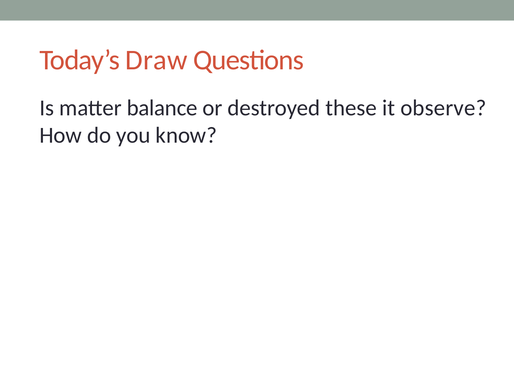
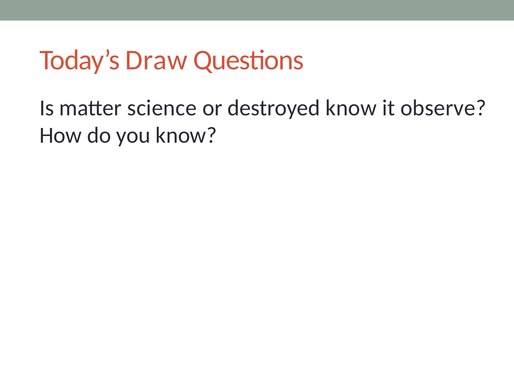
balance: balance -> science
destroyed these: these -> know
